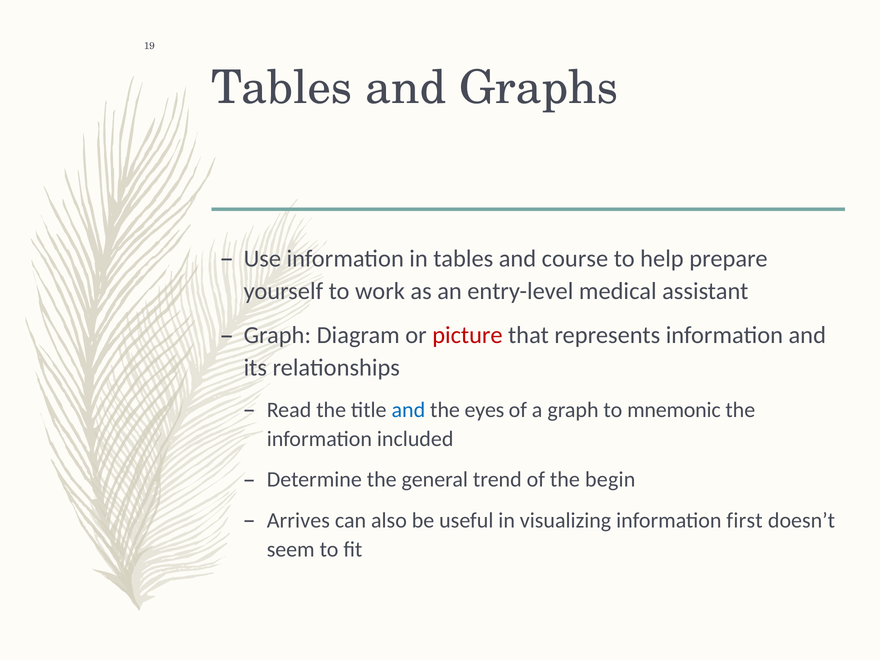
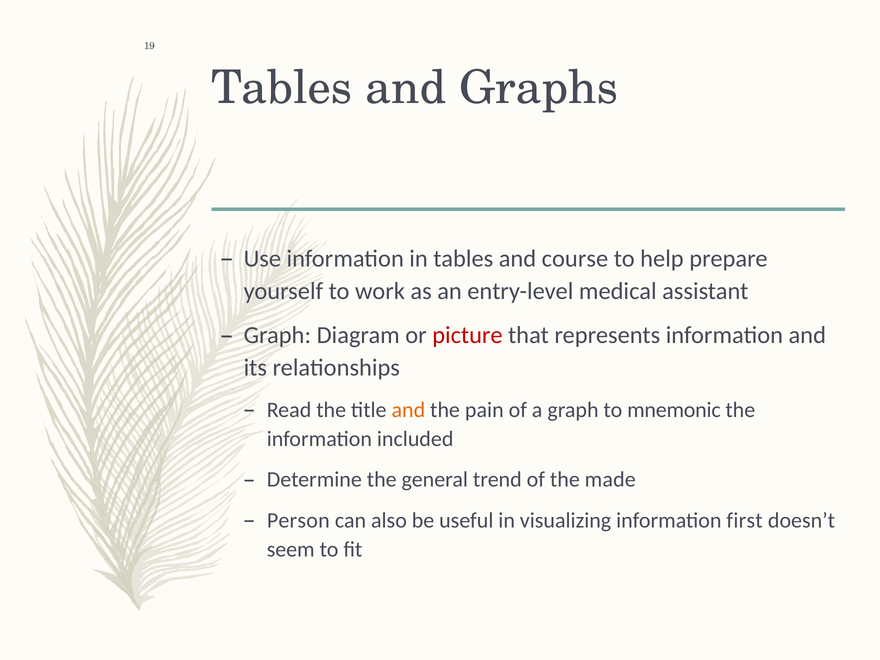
and at (408, 410) colour: blue -> orange
eyes: eyes -> pain
begin: begin -> made
Arrives: Arrives -> Person
